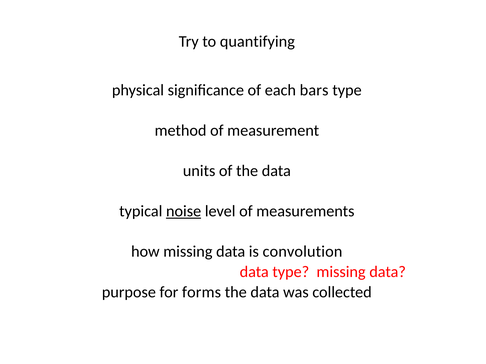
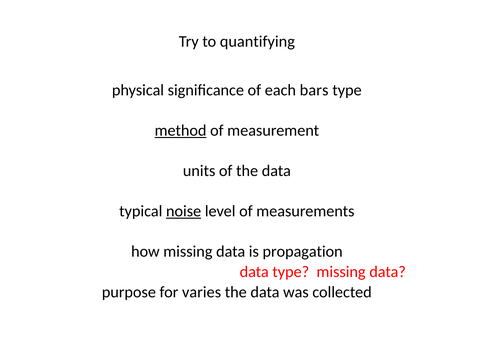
method underline: none -> present
convolution: convolution -> propagation
forms: forms -> varies
